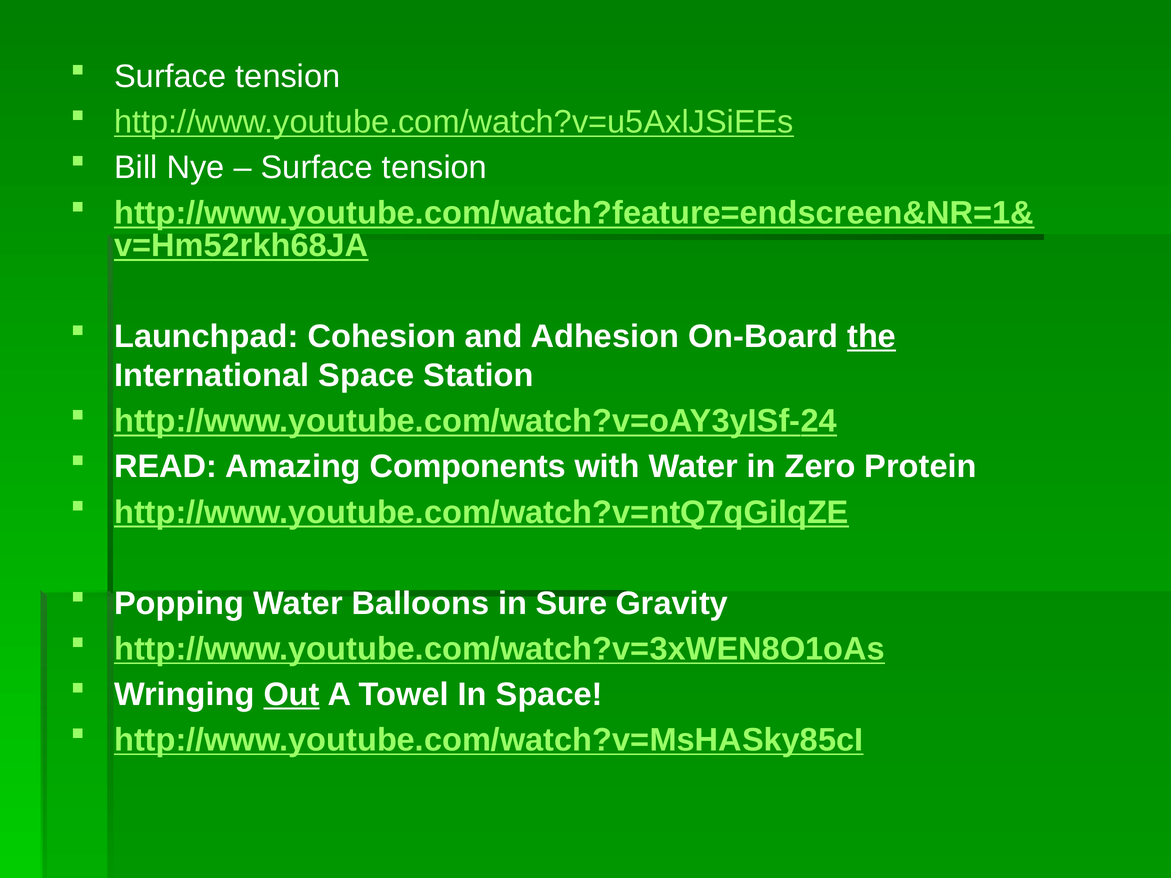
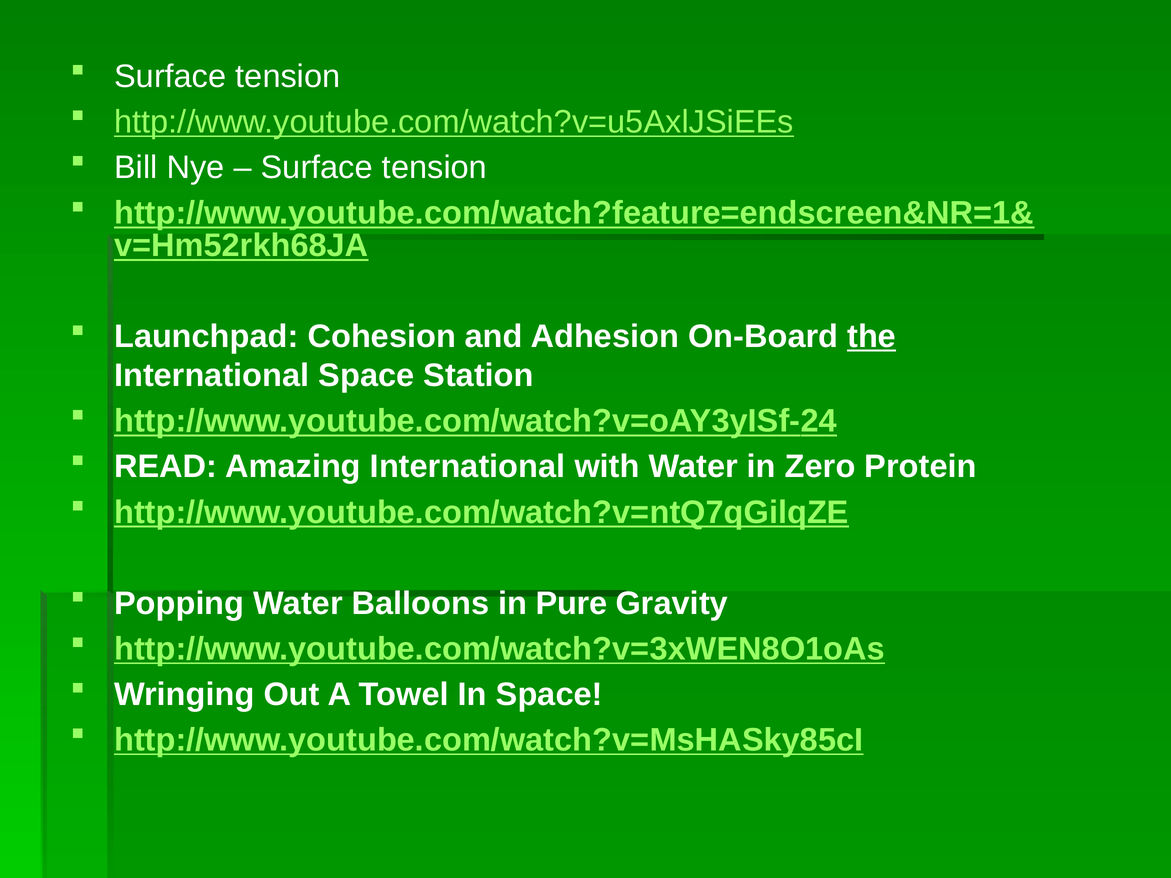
Amazing Components: Components -> International
Sure: Sure -> Pure
Out underline: present -> none
